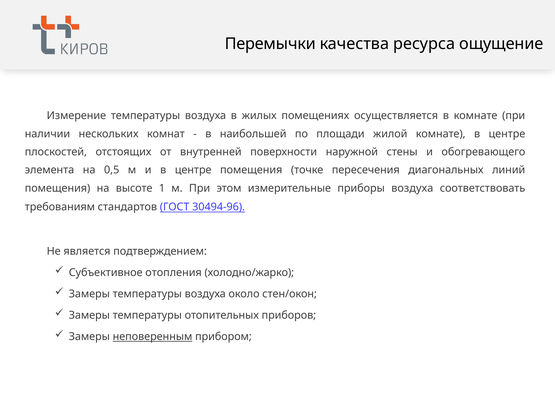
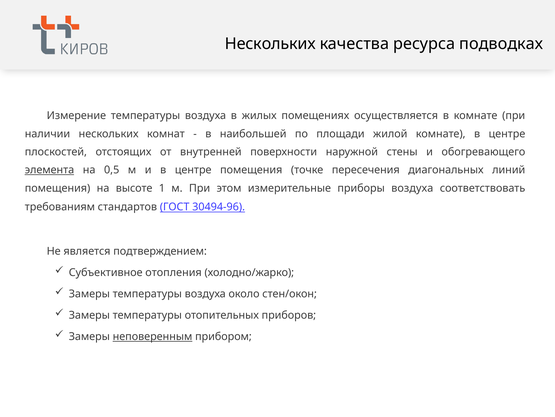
Перемычки at (270, 44): Перемычки -> Нескольких
ощущение: ощущение -> подводках
элемента underline: none -> present
